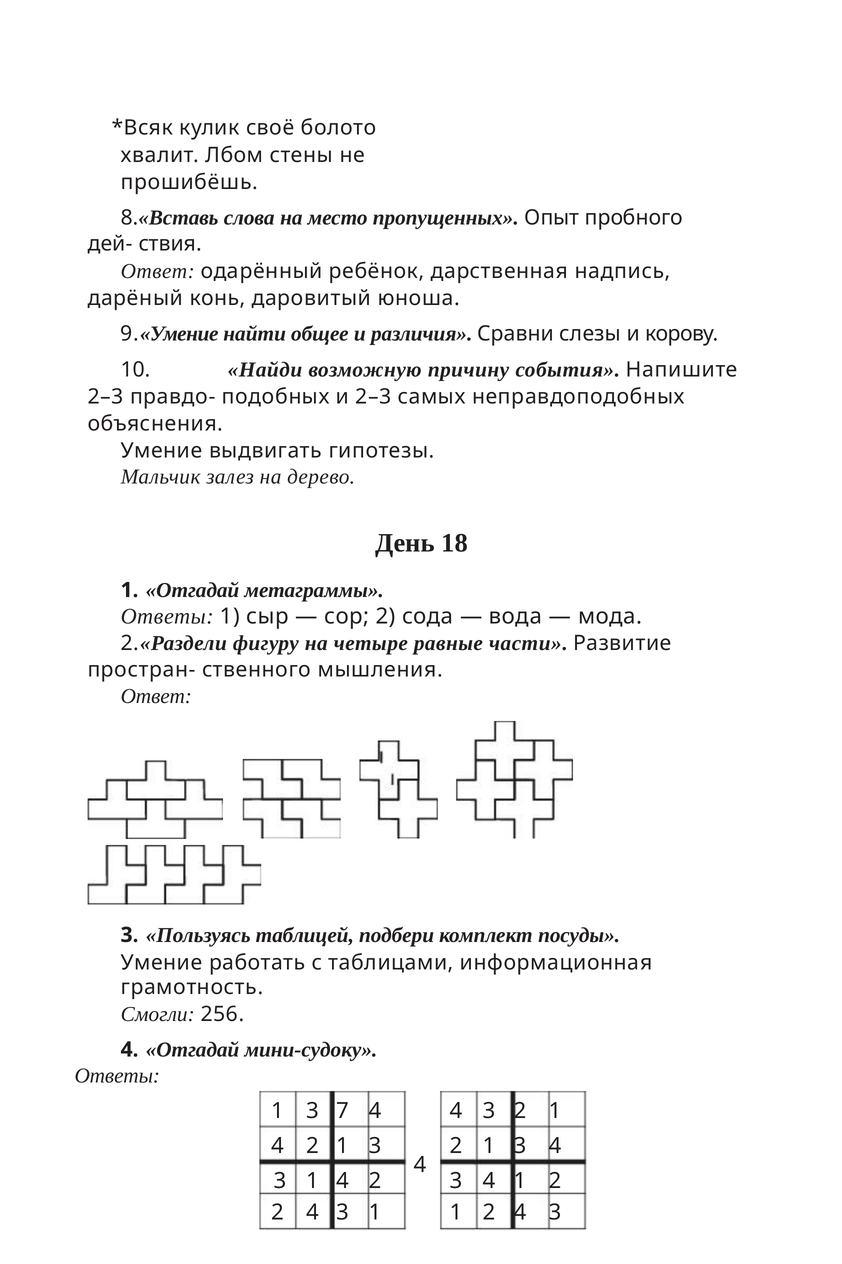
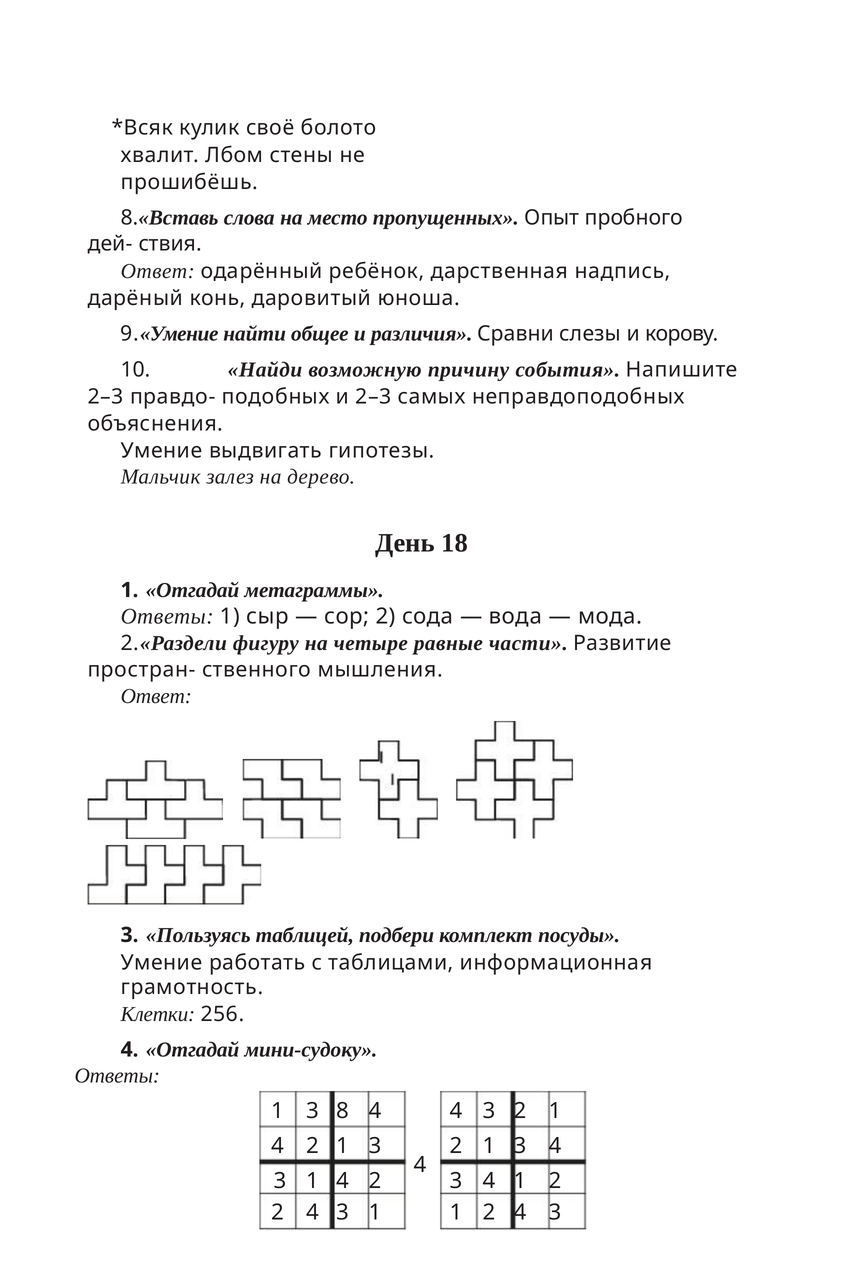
Смогли: Смогли -> Клетки
7: 7 -> 8
